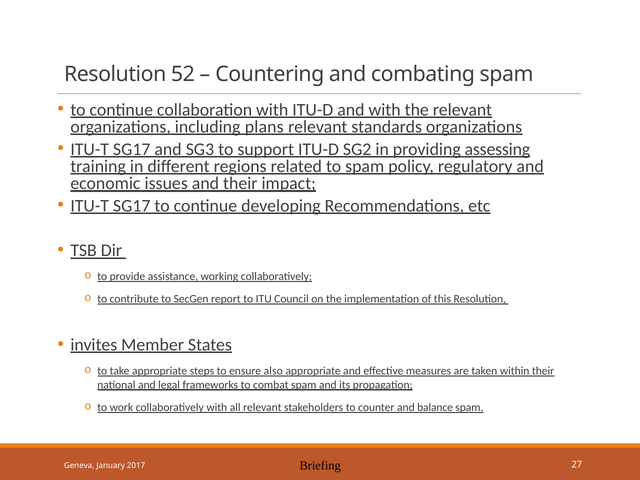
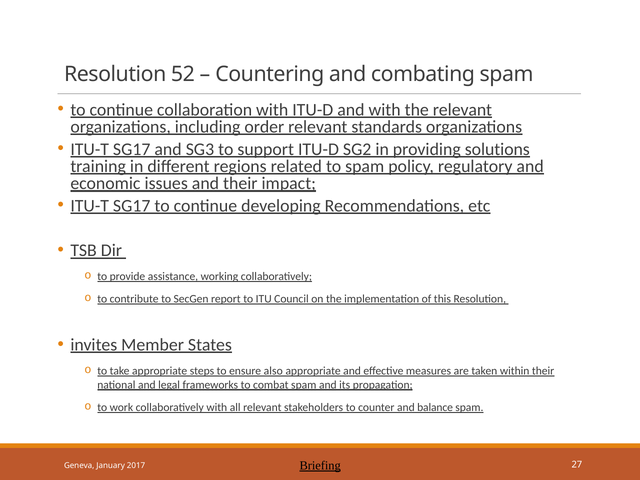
plans: plans -> order
assessing: assessing -> solutions
Briefing underline: none -> present
